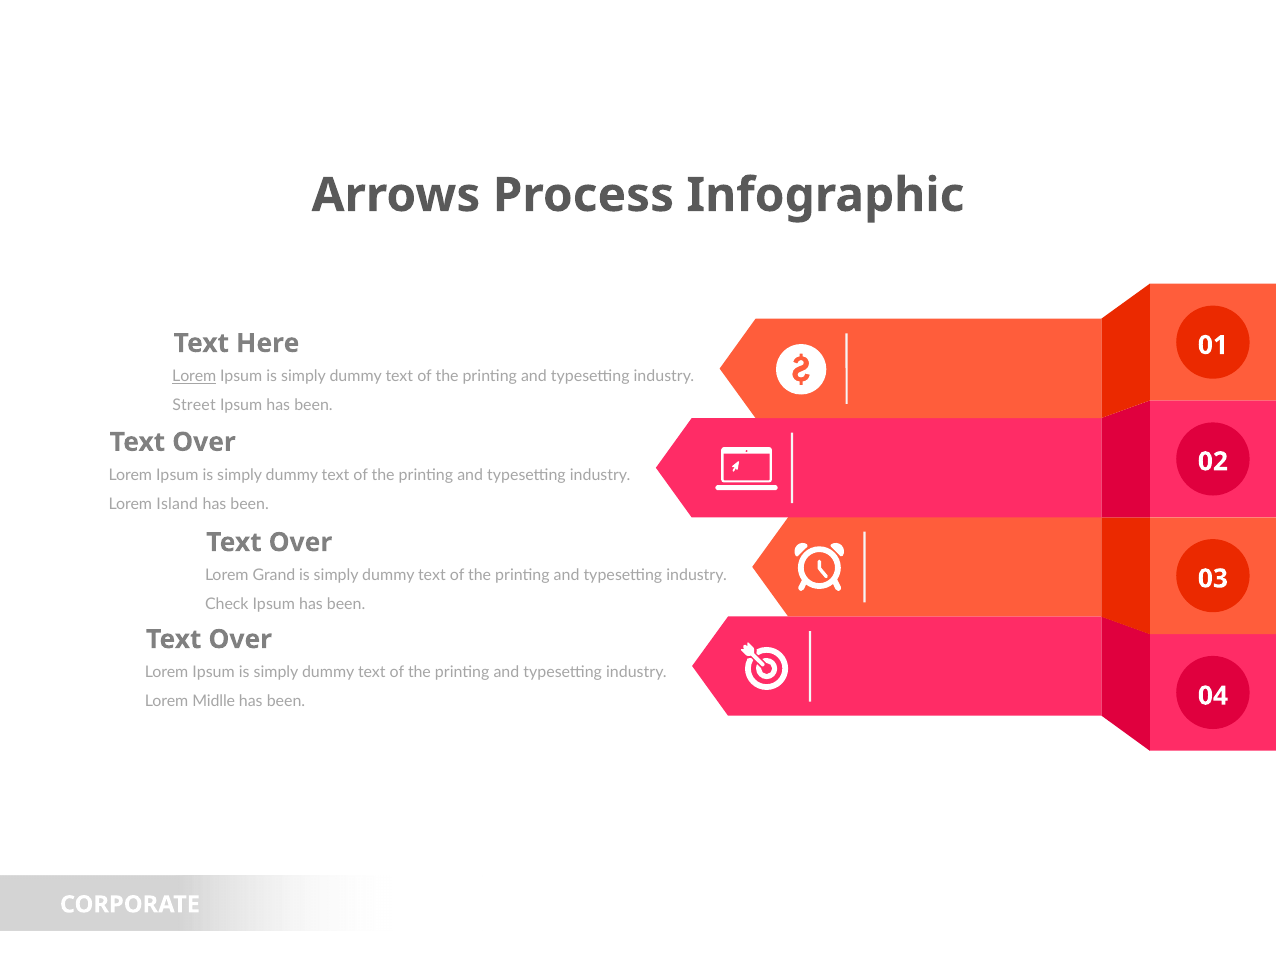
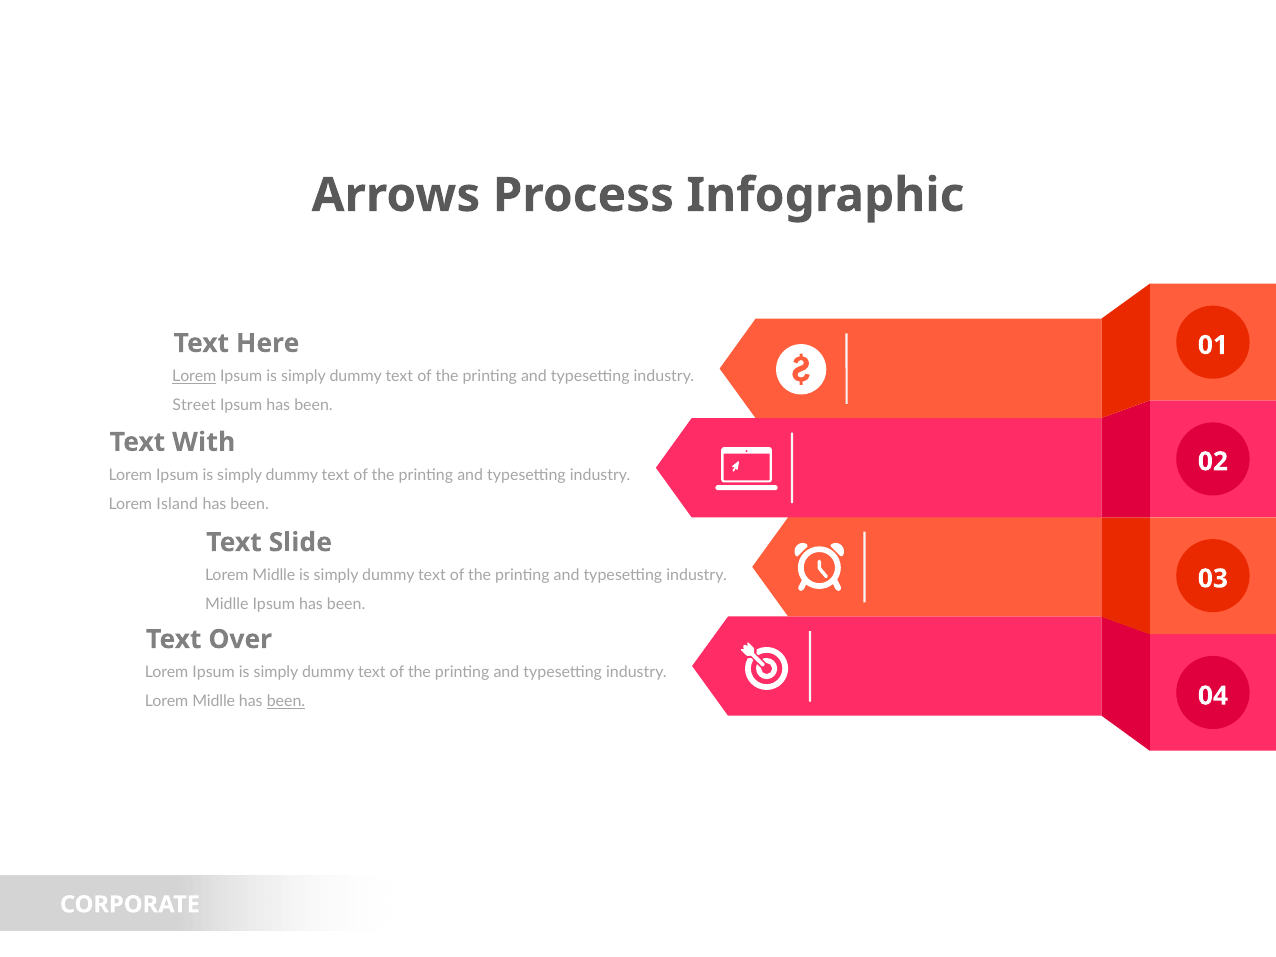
Over at (204, 442): Over -> With
Over at (300, 542): Over -> Slide
Grand at (274, 575): Grand -> Midlle
Check at (227, 604): Check -> Midlle
been at (286, 701) underline: none -> present
